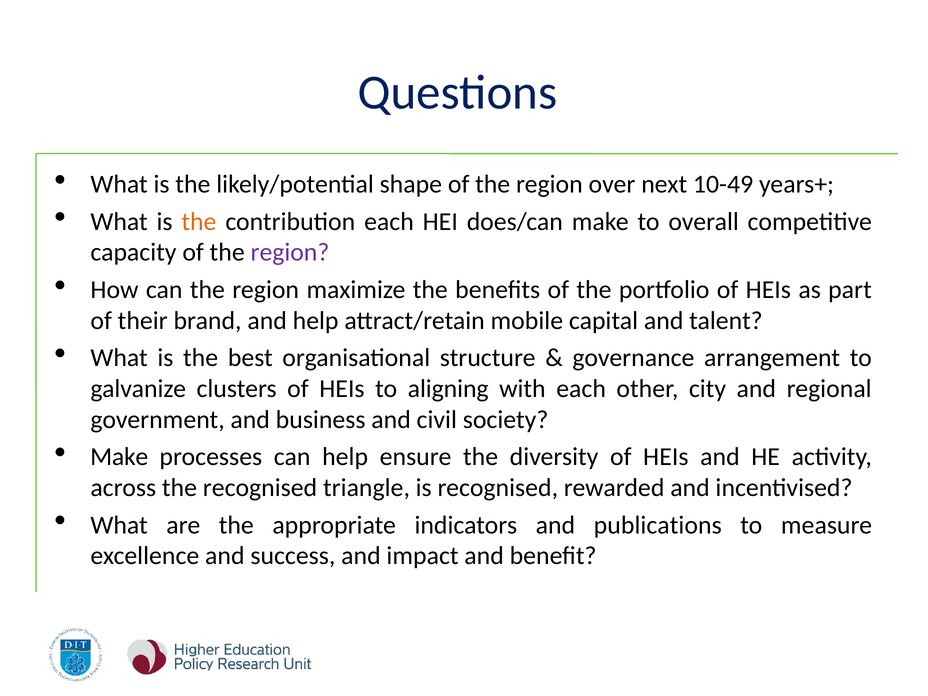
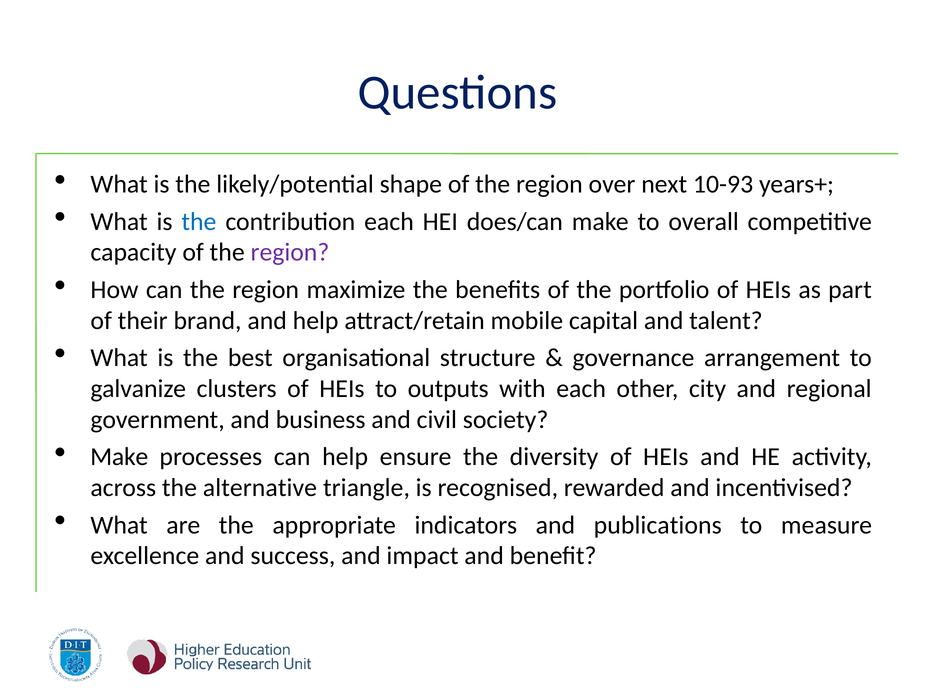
10-49: 10-49 -> 10-93
the at (199, 222) colour: orange -> blue
aligning: aligning -> outputs
the recognised: recognised -> alternative
